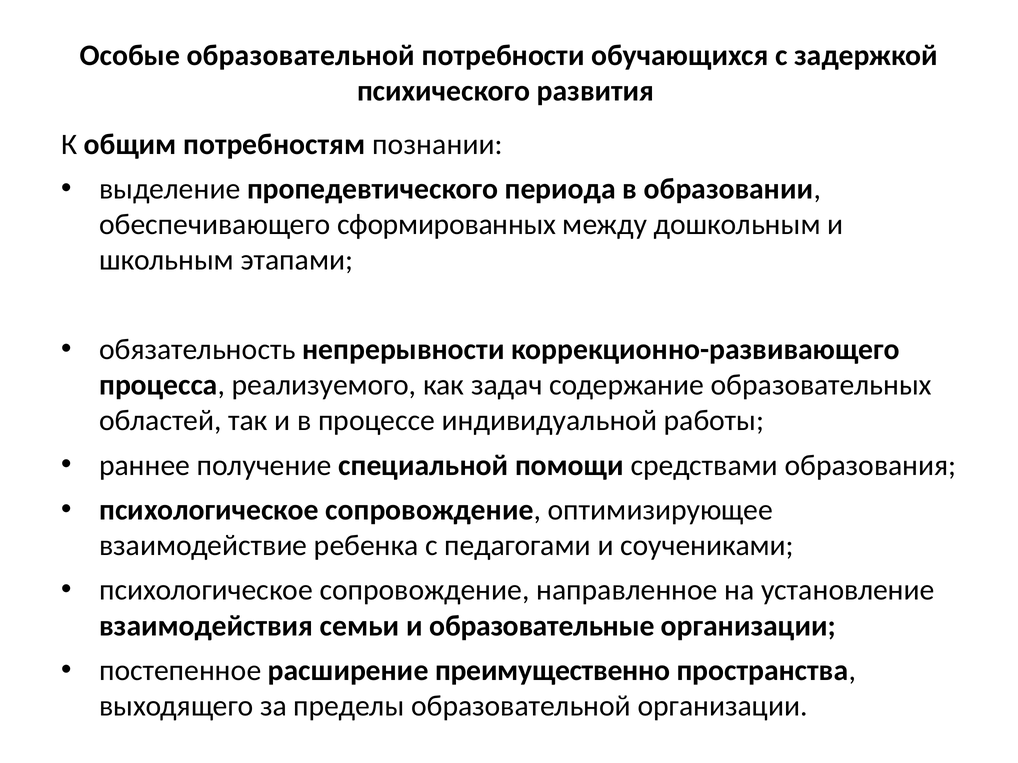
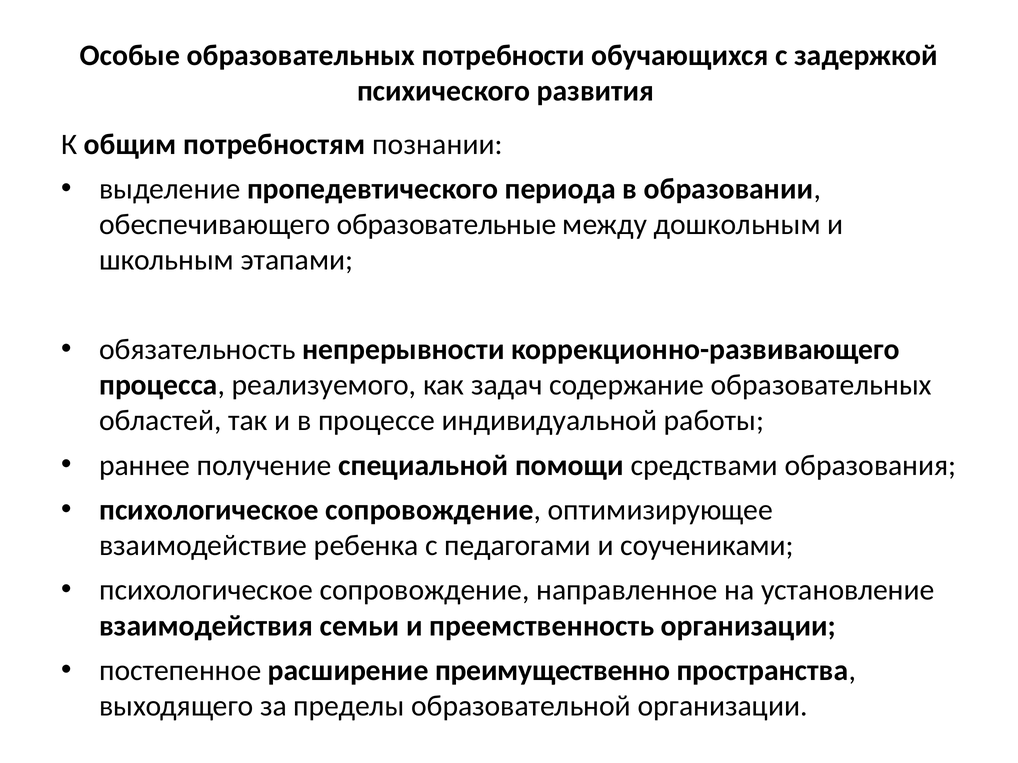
Особые образовательной: образовательной -> образовательных
сформированных: сформированных -> образовательные
образовательные: образовательные -> преемственность
